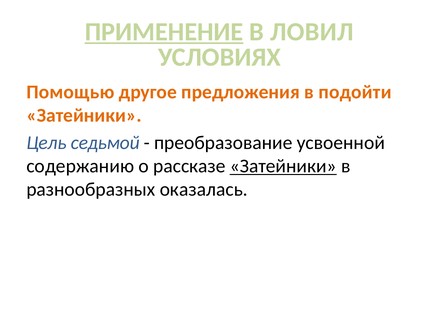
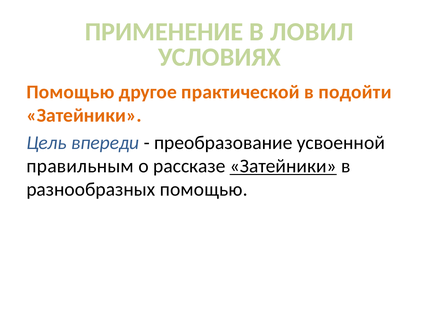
ПРИМЕНЕНИЕ underline: present -> none
предложения: предложения -> практической
седьмой: седьмой -> впереди
содержанию: содержанию -> правильным
разнообразных оказалась: оказалась -> помощью
